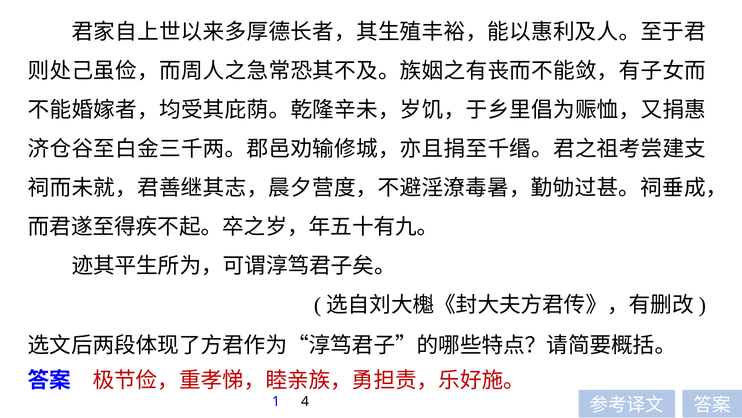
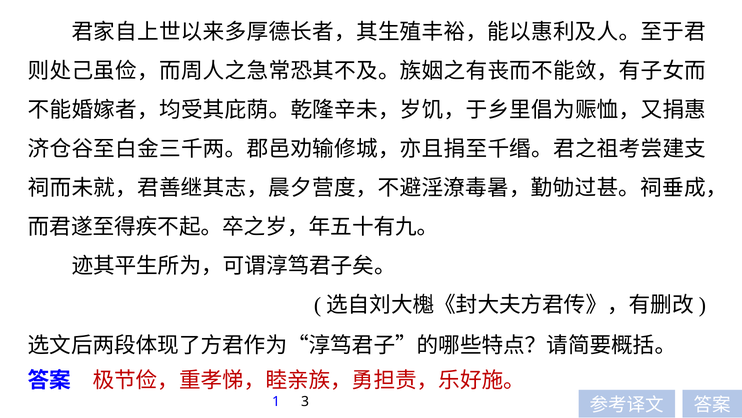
4: 4 -> 3
